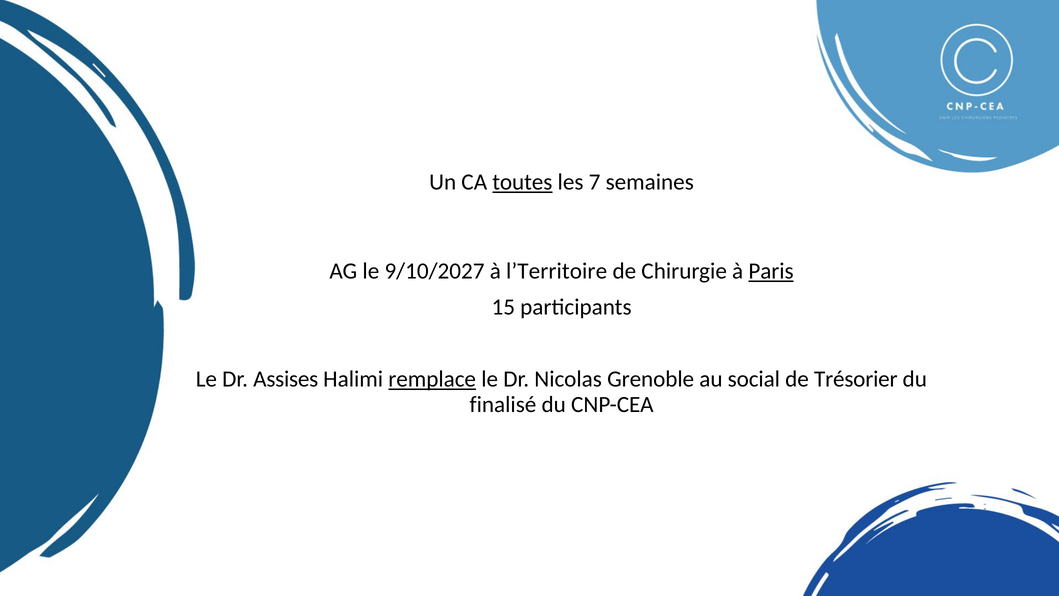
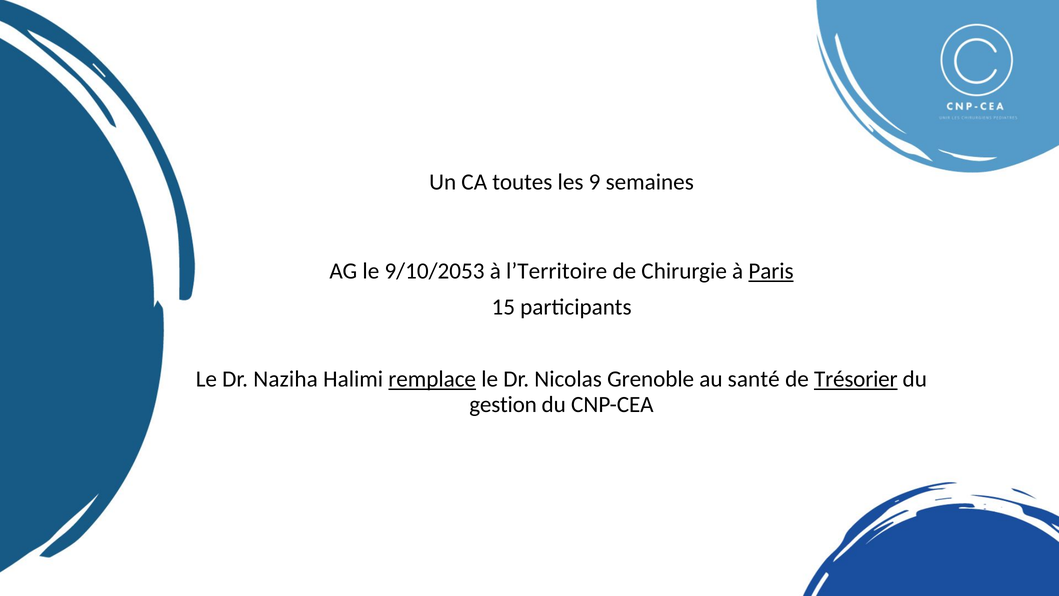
toutes underline: present -> none
7: 7 -> 9
9/10/2027: 9/10/2027 -> 9/10/2053
Assises: Assises -> Naziha
social: social -> santé
Trésorier underline: none -> present
finalisé: finalisé -> gestion
